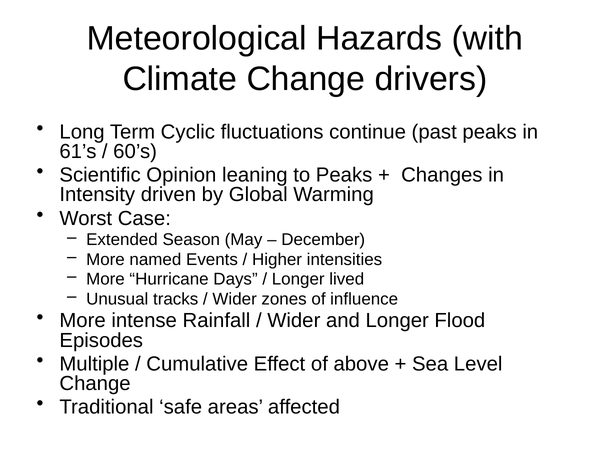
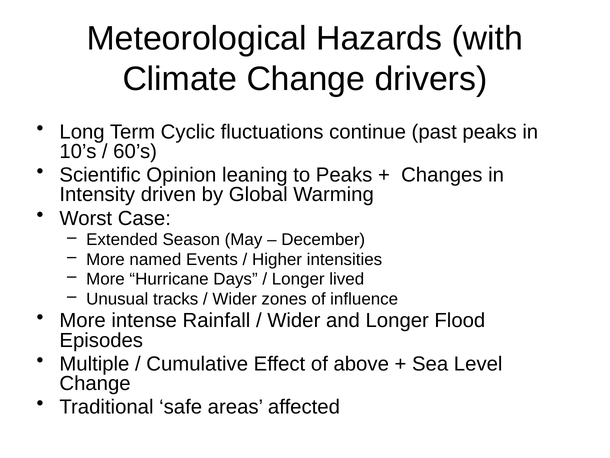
61’s: 61’s -> 10’s
